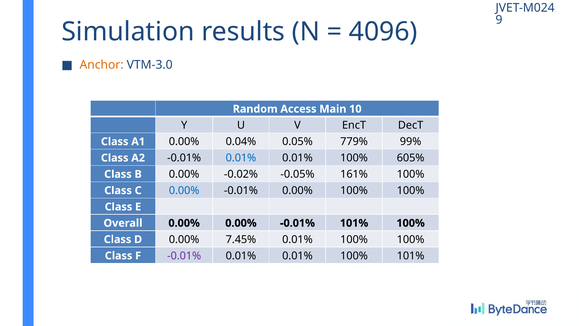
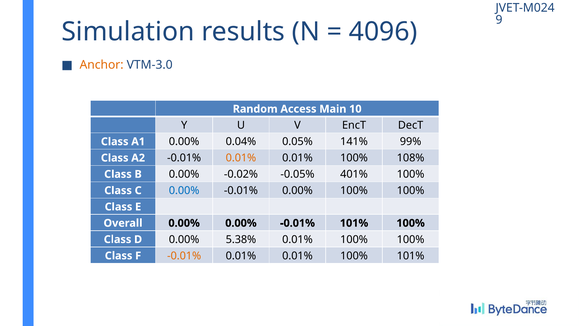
779%: 779% -> 141%
0.01% at (241, 158) colour: blue -> orange
605%: 605% -> 108%
161%: 161% -> 401%
7.45%: 7.45% -> 5.38%
-0.01% at (184, 256) colour: purple -> orange
